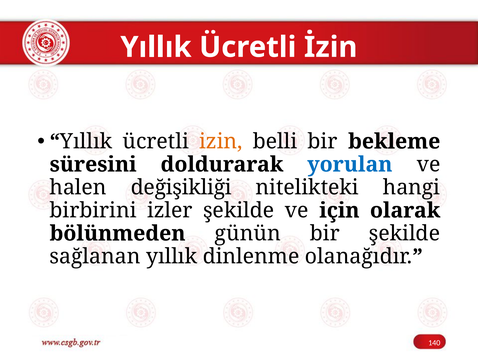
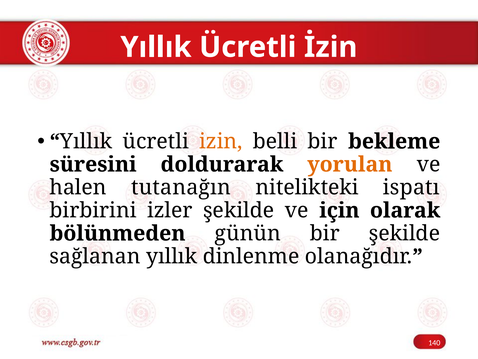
yorulan colour: blue -> orange
değişikliği: değişikliği -> tutanağın
hangi: hangi -> ispatı
